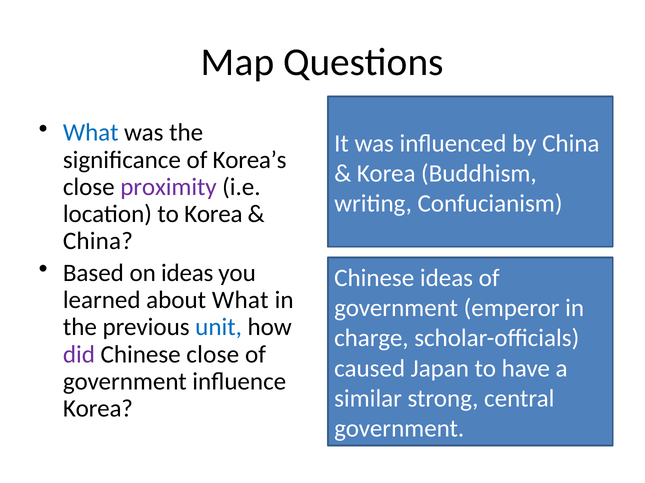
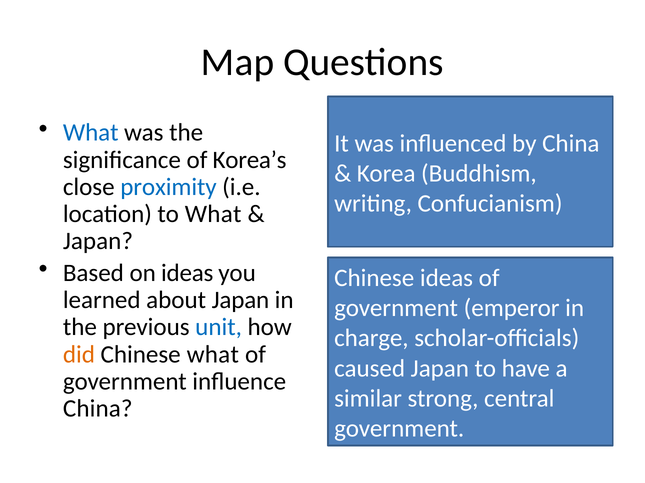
proximity colour: purple -> blue
to Korea: Korea -> What
China at (98, 241): China -> Japan
about What: What -> Japan
did colour: purple -> orange
Chinese close: close -> what
Korea at (98, 409): Korea -> China
